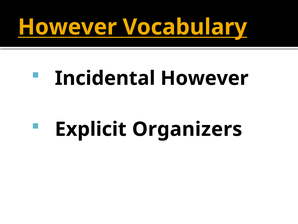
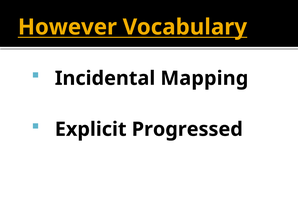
Incidental However: However -> Mapping
Organizers: Organizers -> Progressed
